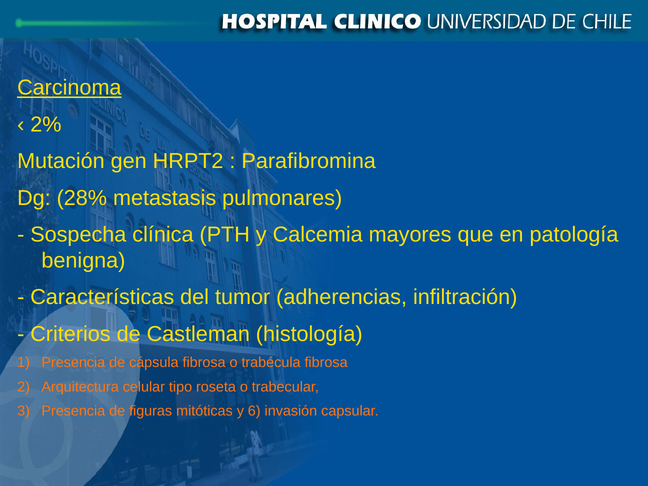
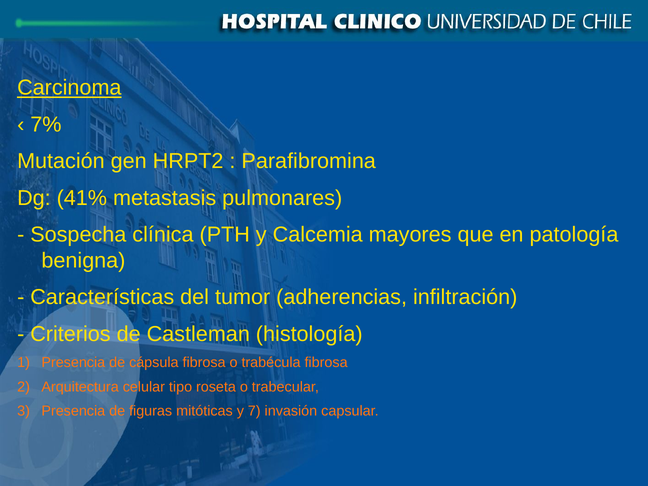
2%: 2% -> 7%
28%: 28% -> 41%
6: 6 -> 7
